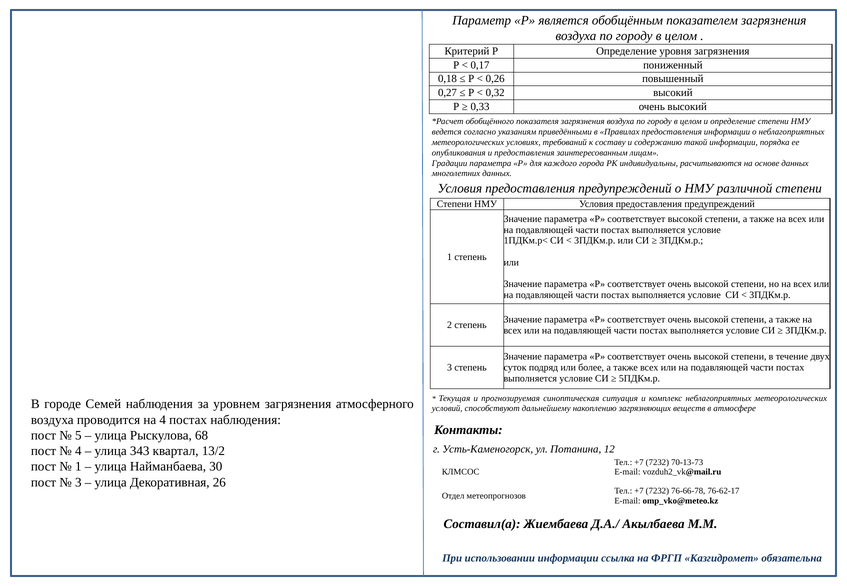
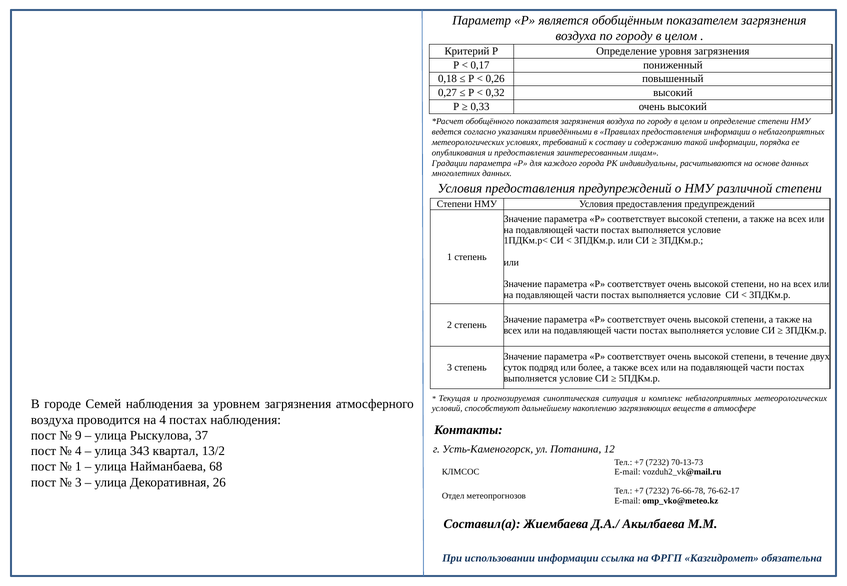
5: 5 -> 9
68: 68 -> 37
30: 30 -> 68
